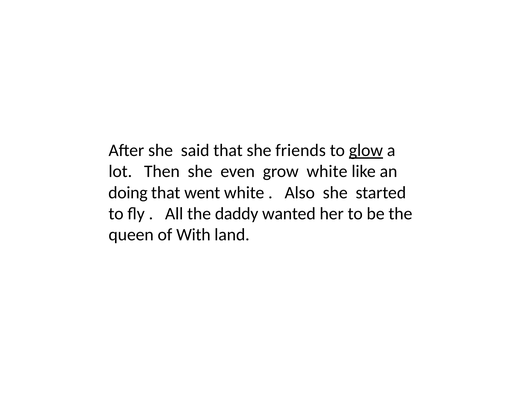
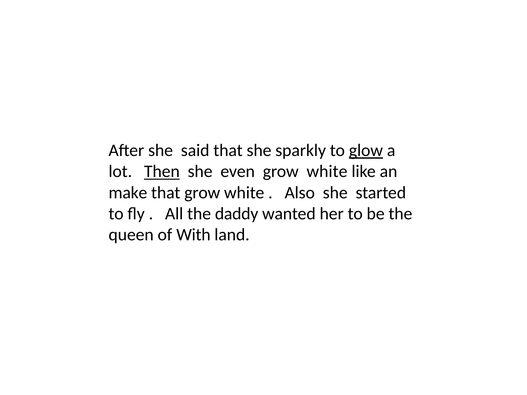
friends: friends -> sparkly
Then underline: none -> present
doing: doing -> make
that went: went -> grow
